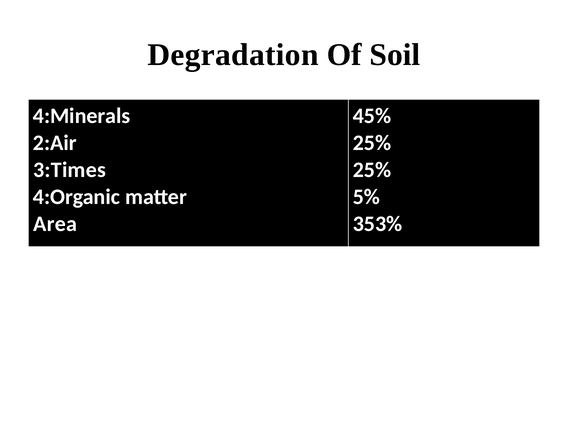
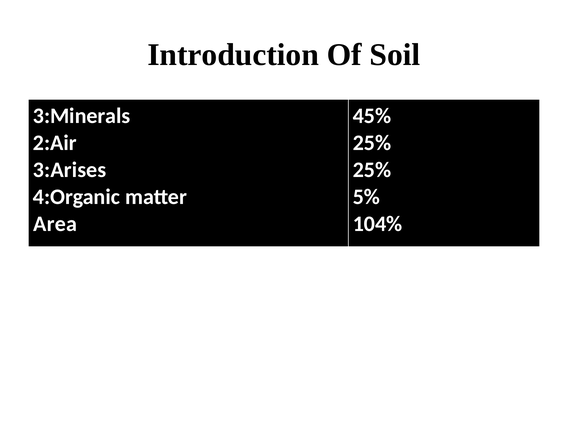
Degradation: Degradation -> Introduction
4:Minerals: 4:Minerals -> 3:Minerals
3:Times: 3:Times -> 3:Arises
353%: 353% -> 104%
